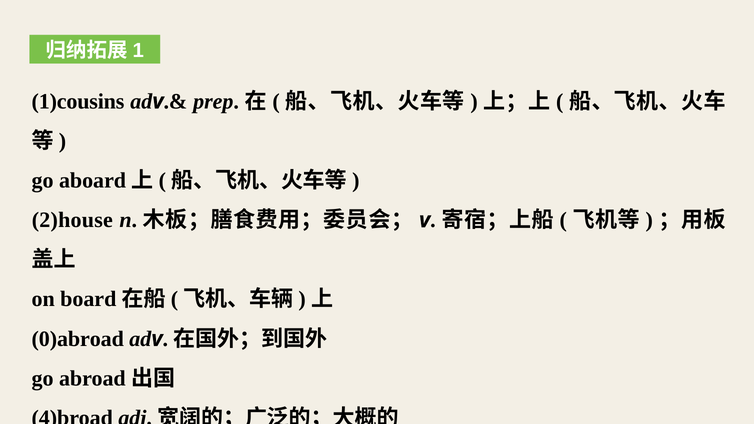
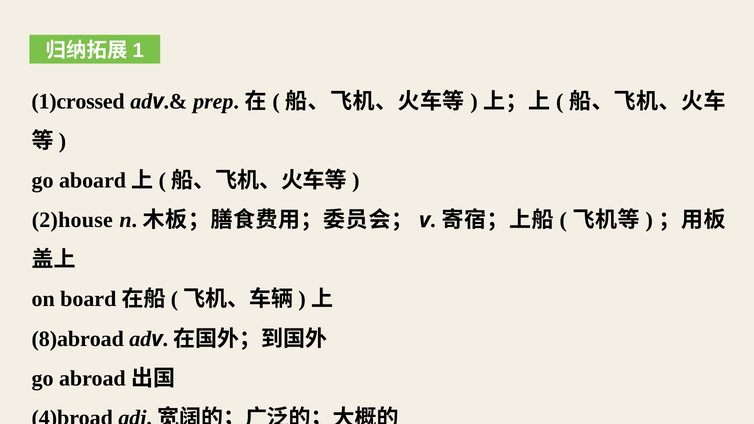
1)cousins: 1)cousins -> 1)crossed
0)abroad: 0)abroad -> 8)abroad
